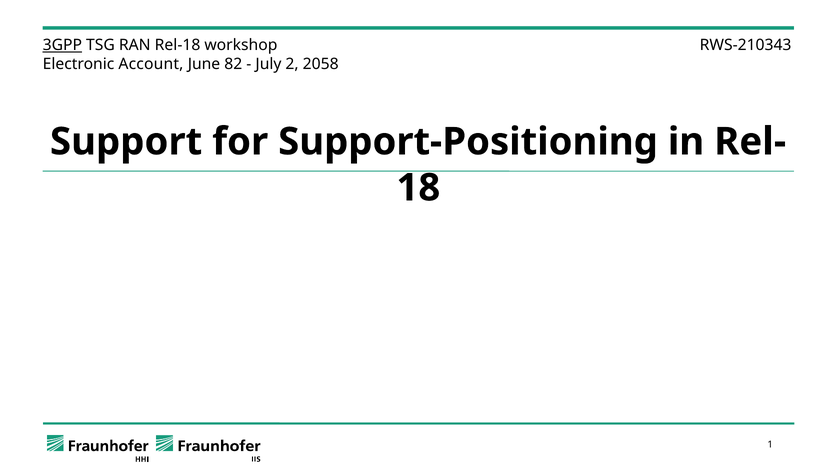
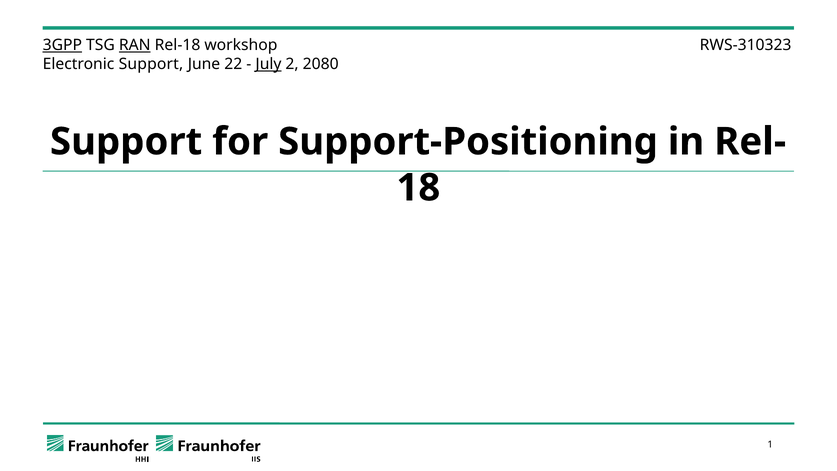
RAN underline: none -> present
RWS-210343: RWS-210343 -> RWS-310323
Electronic Account: Account -> Support
82: 82 -> 22
July underline: none -> present
2058: 2058 -> 2080
